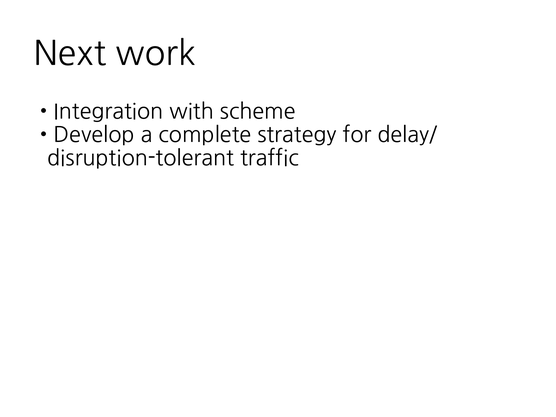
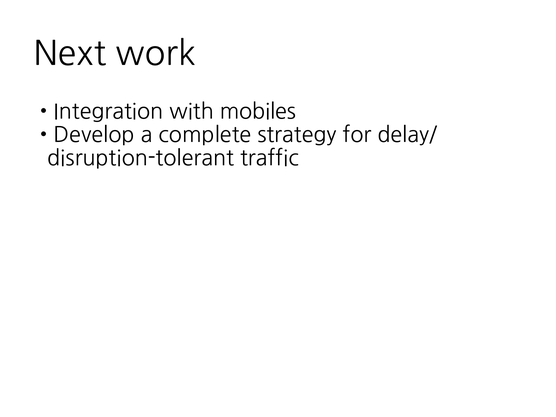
scheme: scheme -> mobiles
